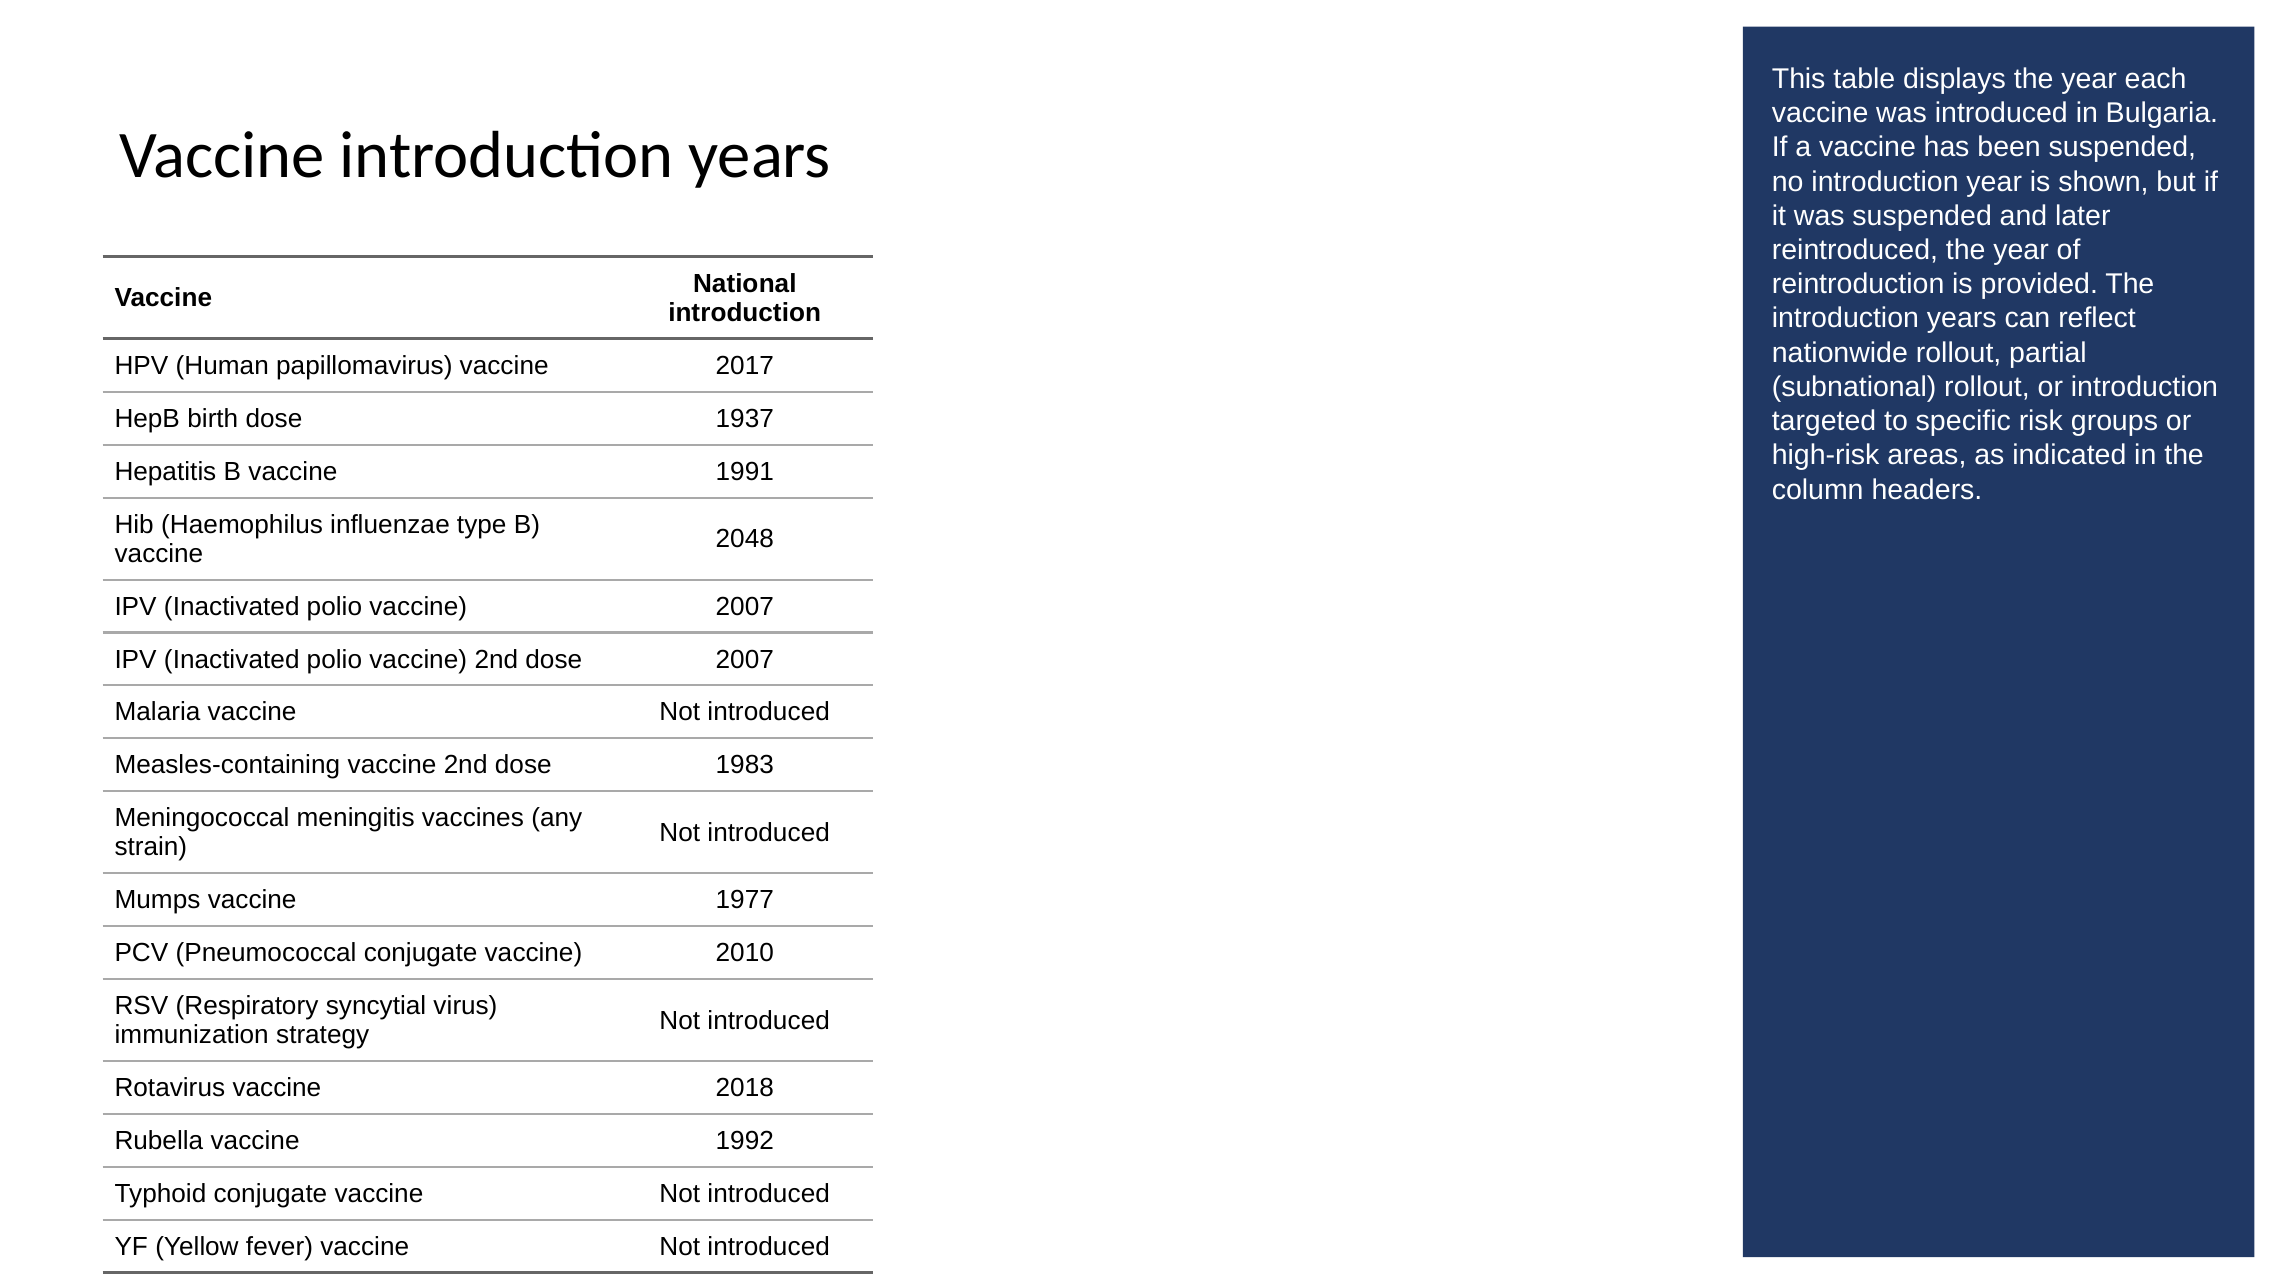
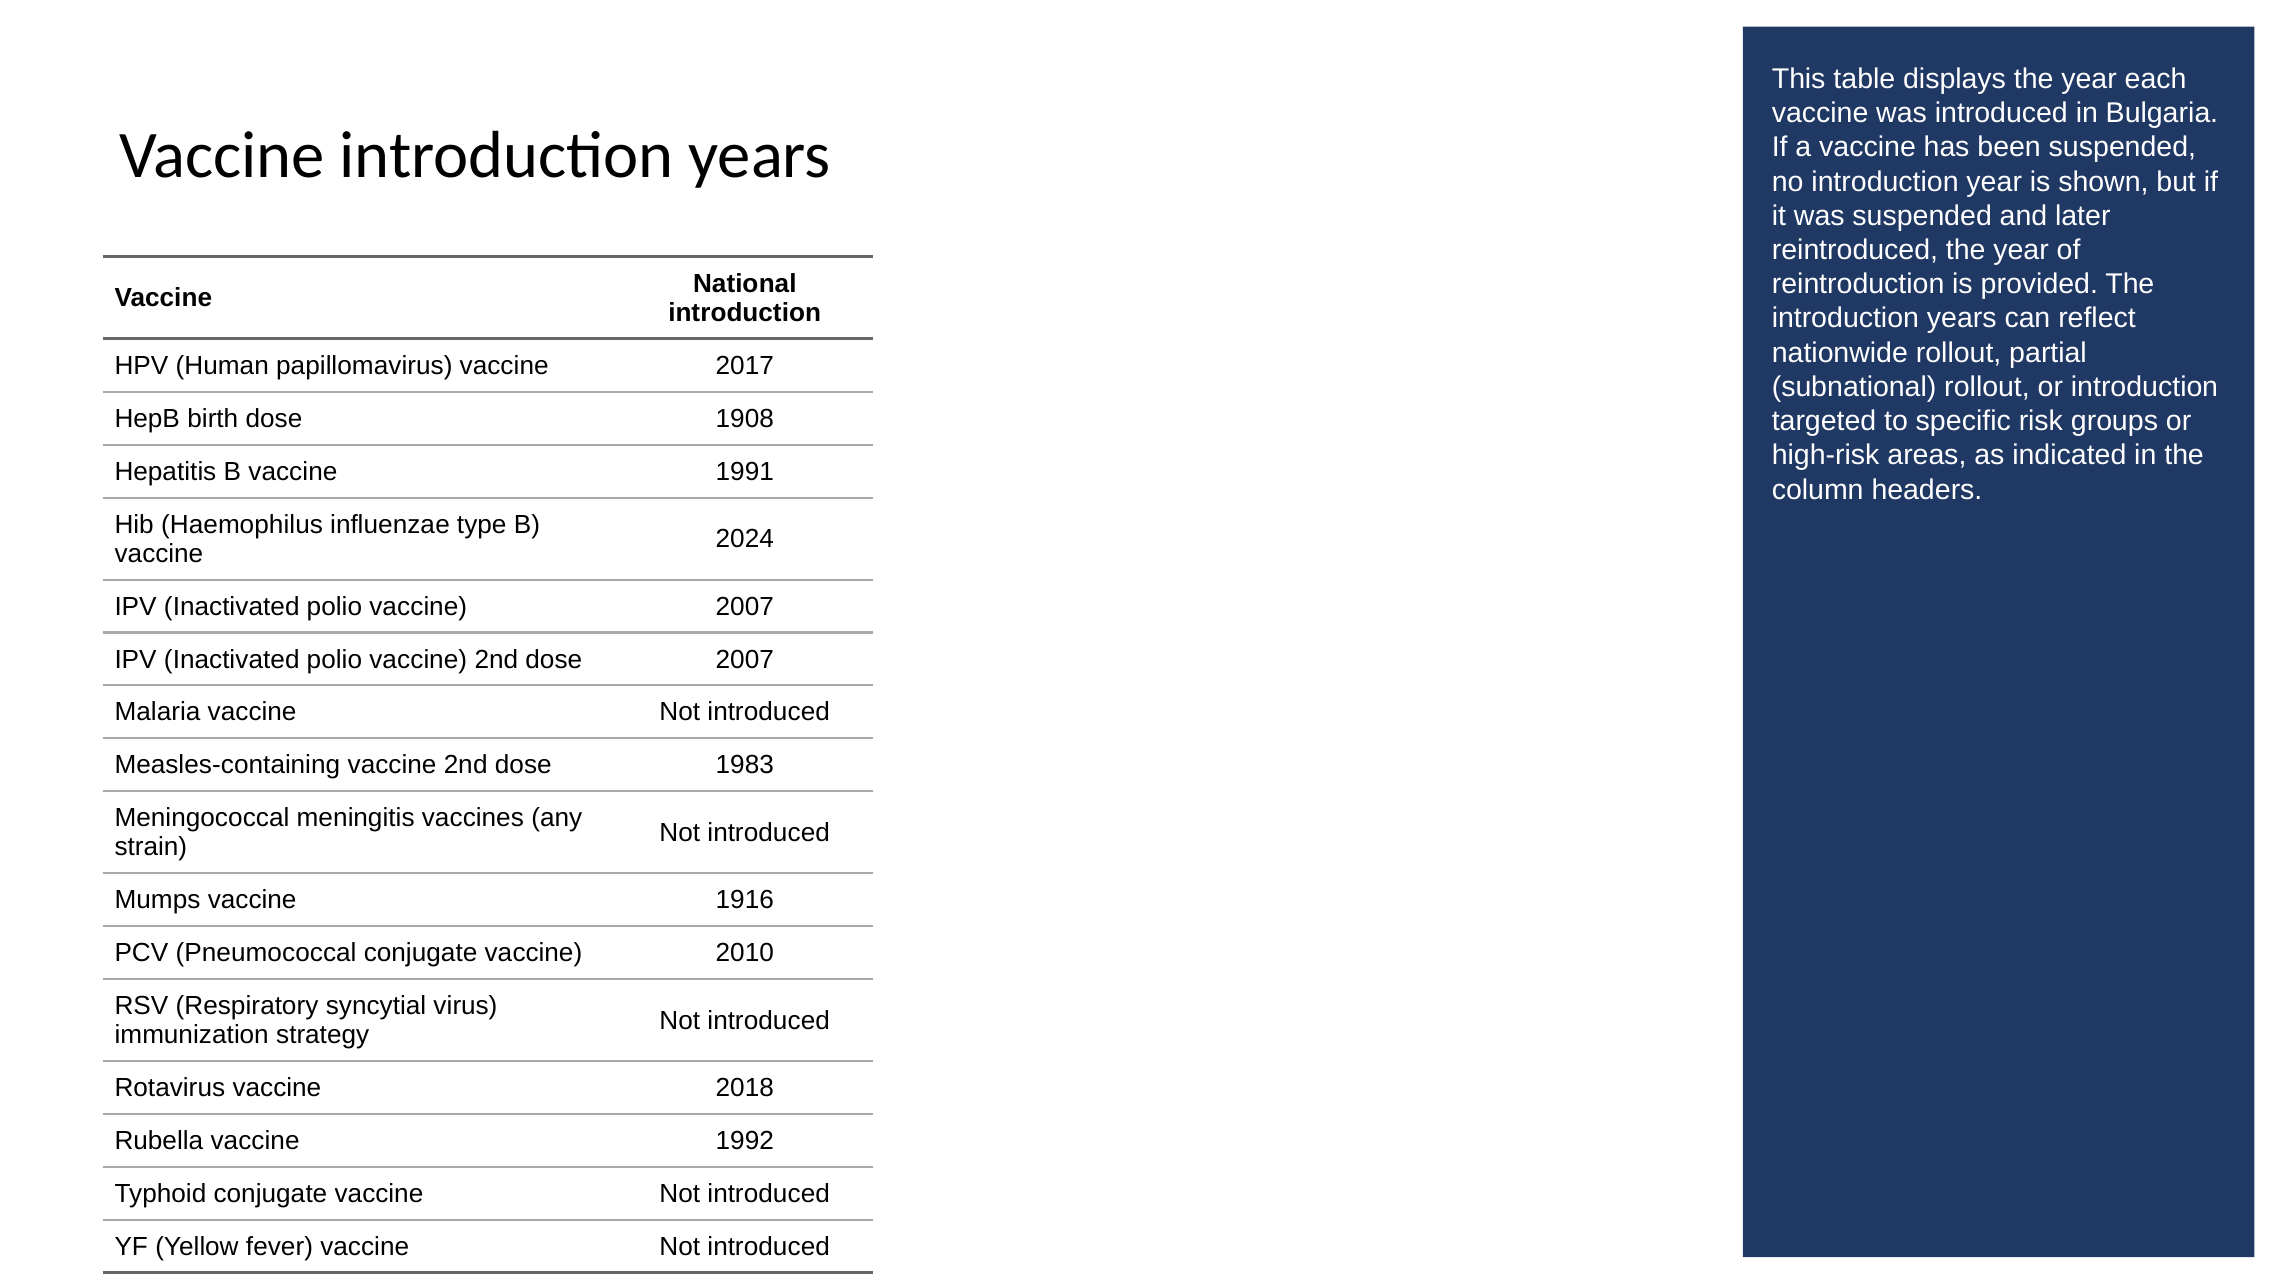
1937: 1937 -> 1908
2048: 2048 -> 2024
1977: 1977 -> 1916
